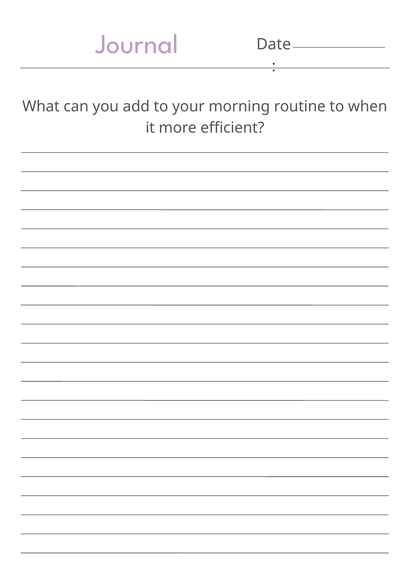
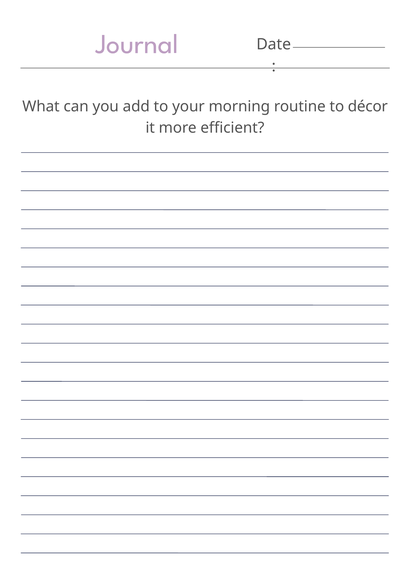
when: when -> décor
